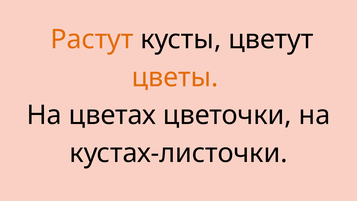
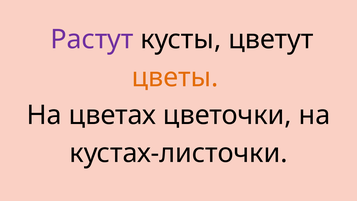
Растут colour: orange -> purple
